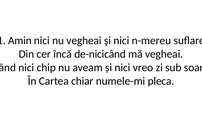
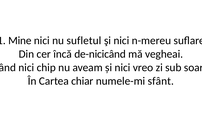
Amin: Amin -> Mine
nu vegheai: vegheai -> sufletul
pleca: pleca -> sfânt
